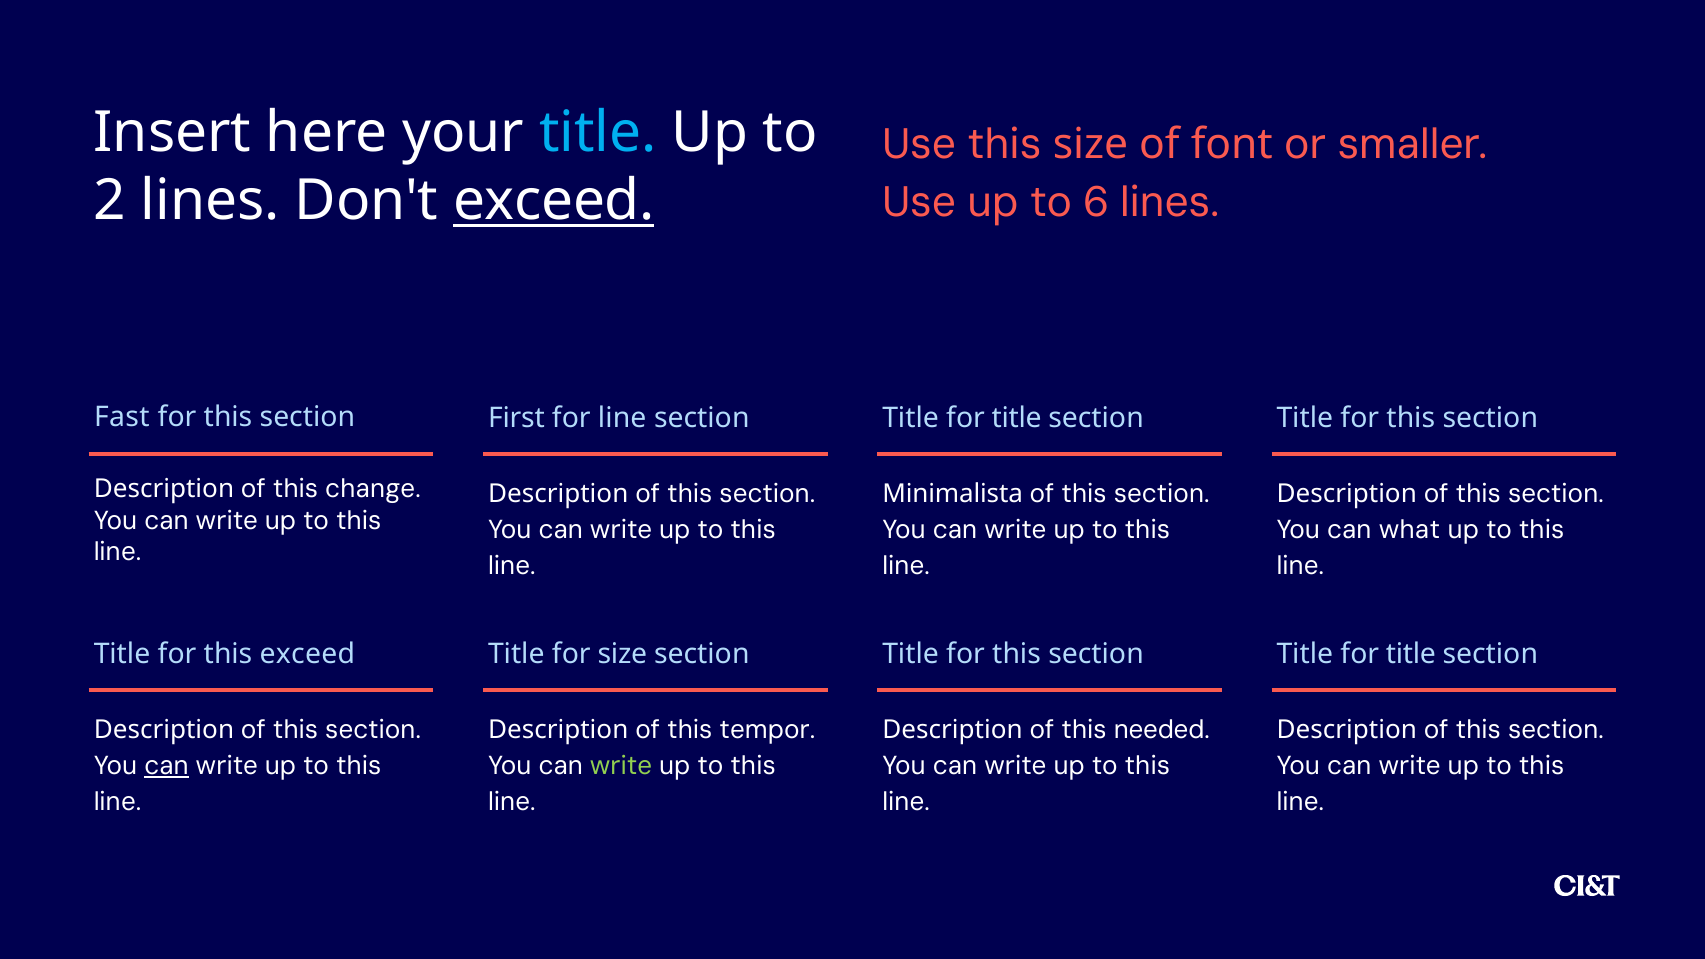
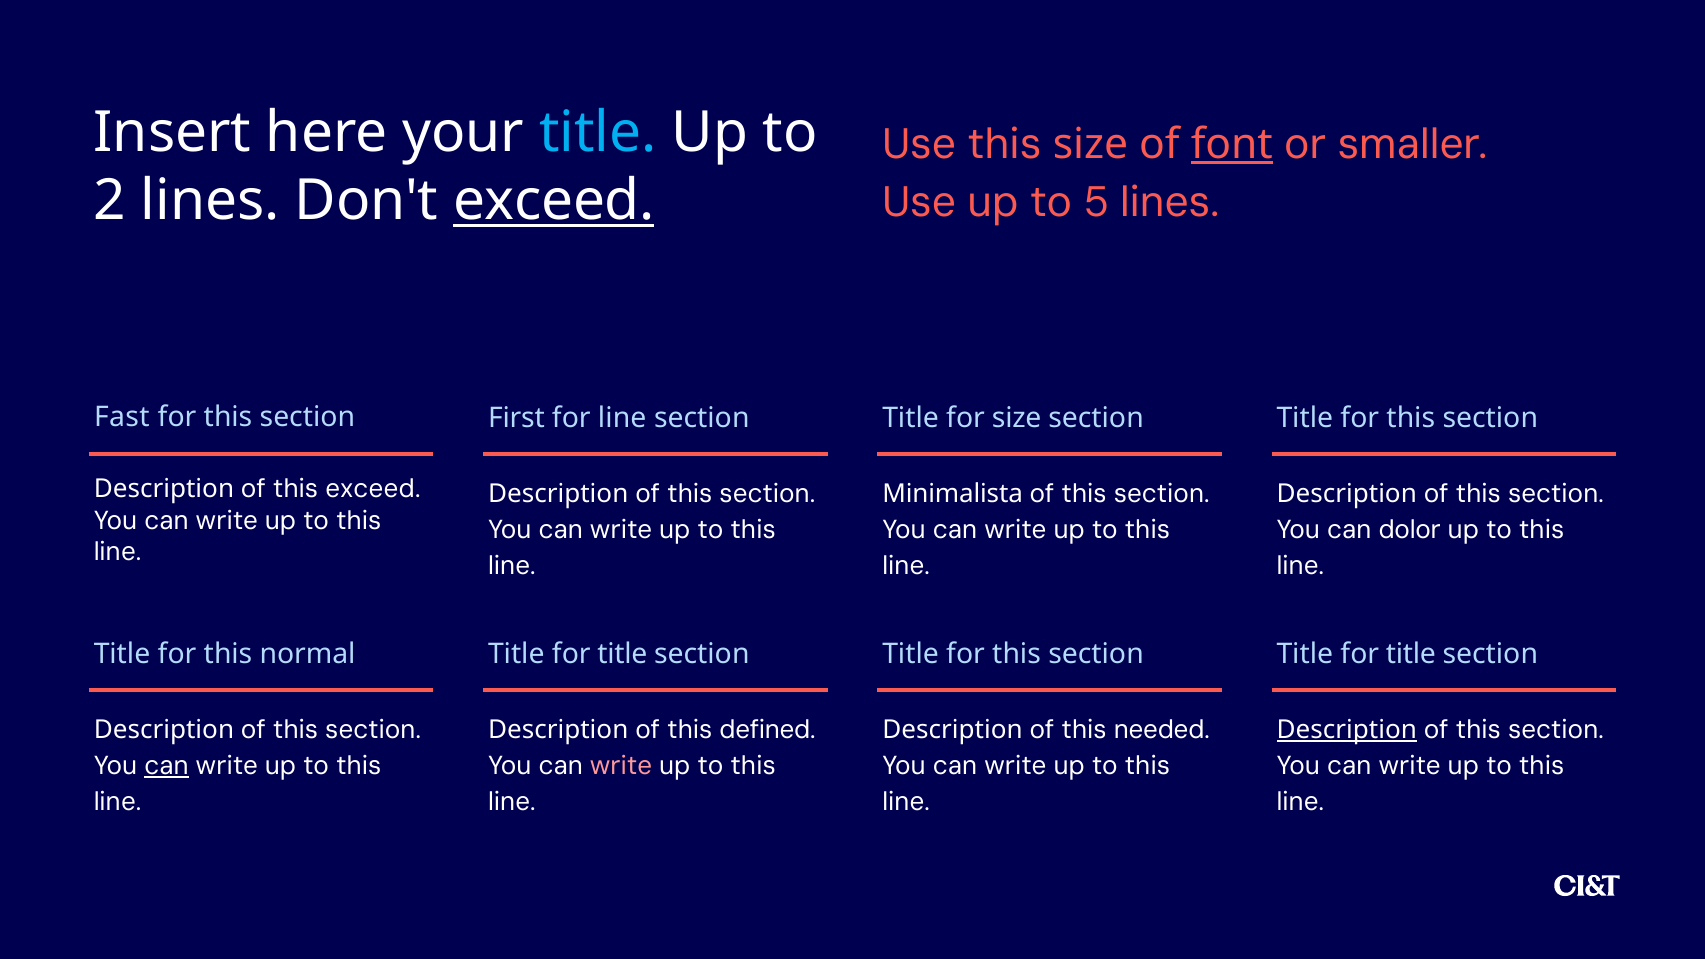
font underline: none -> present
6: 6 -> 5
title at (1017, 418): title -> size
this change: change -> exceed
what: what -> dolor
this exceed: exceed -> normal
size at (622, 654): size -> title
tempor: tempor -> defined
Description at (1347, 730) underline: none -> present
write at (621, 766) colour: light green -> pink
